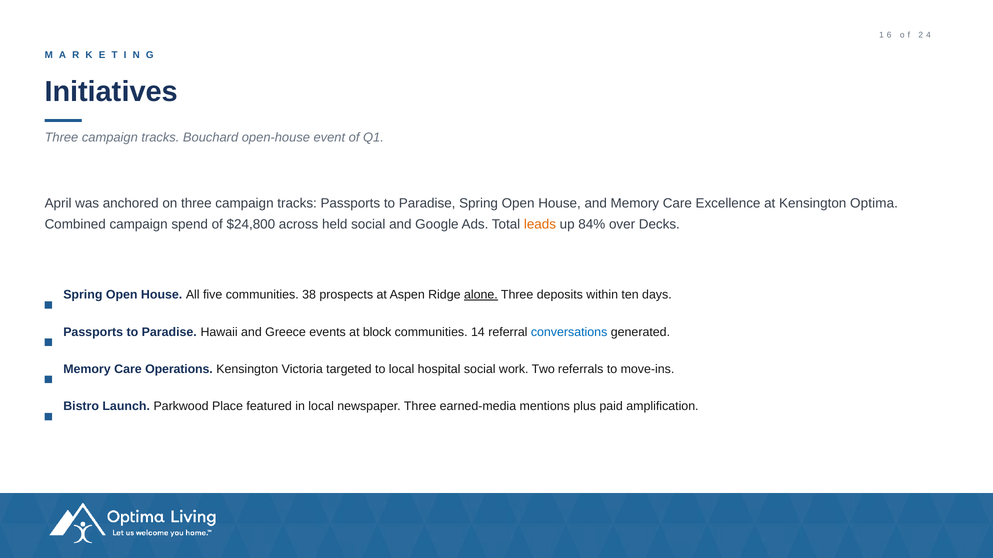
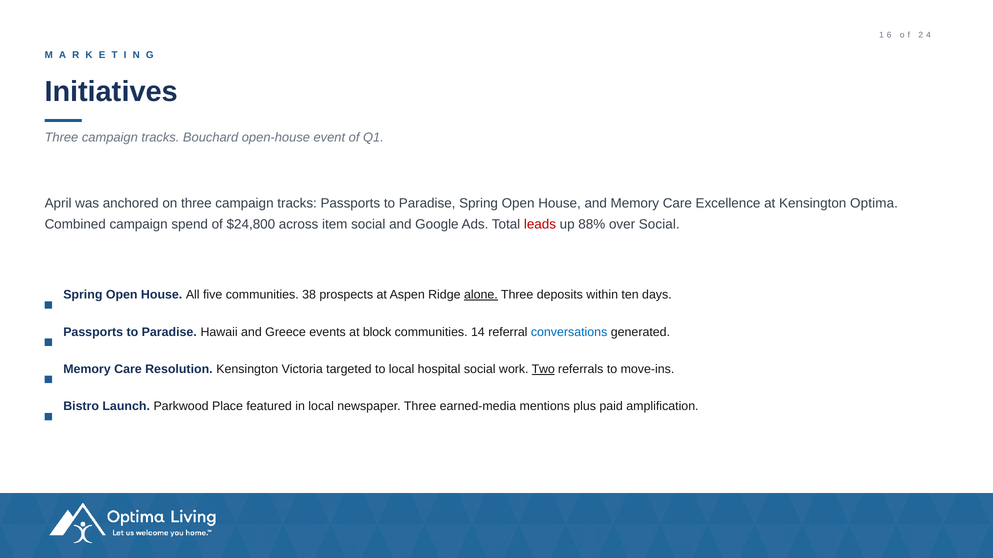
held: held -> item
leads colour: orange -> red
84%: 84% -> 88%
over Decks: Decks -> Social
Operations: Operations -> Resolution
Two underline: none -> present
